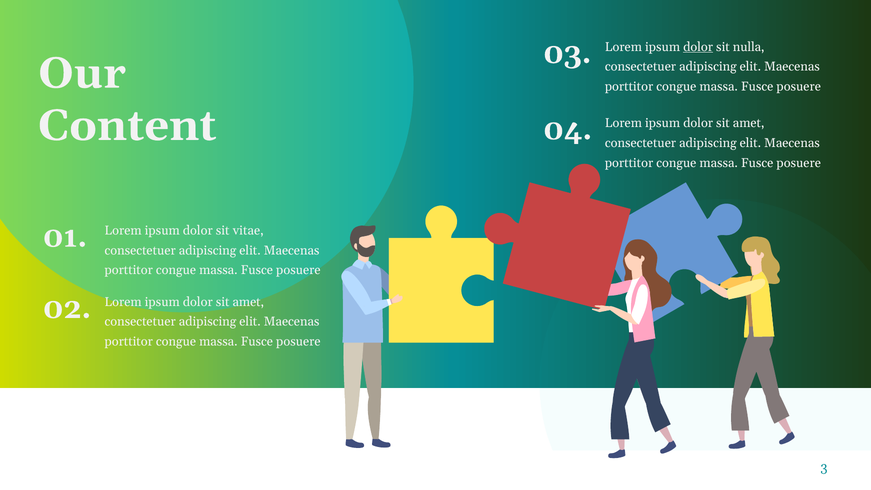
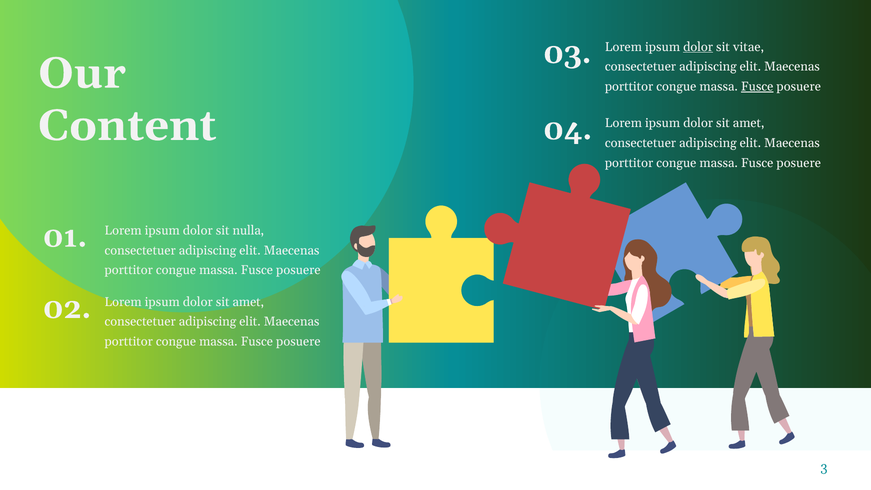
nulla: nulla -> vitae
Fusce at (757, 86) underline: none -> present
vitae: vitae -> nulla
